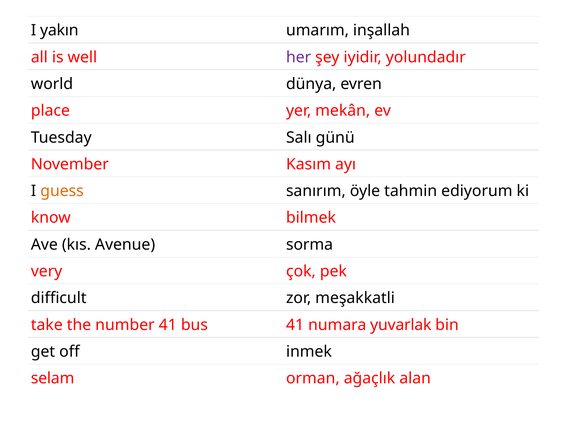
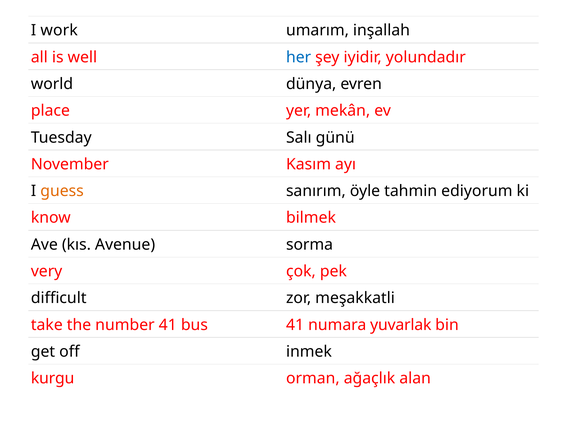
yakın: yakın -> work
her colour: purple -> blue
selam: selam -> kurgu
